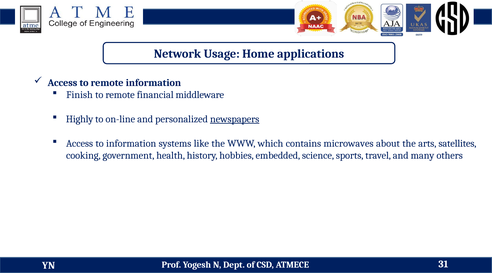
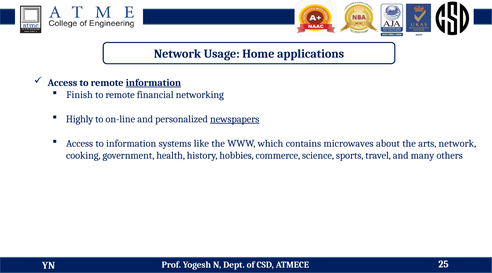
information at (153, 83) underline: none -> present
middleware: middleware -> networking
arts satellites: satellites -> network
embedded: embedded -> commerce
31: 31 -> 25
